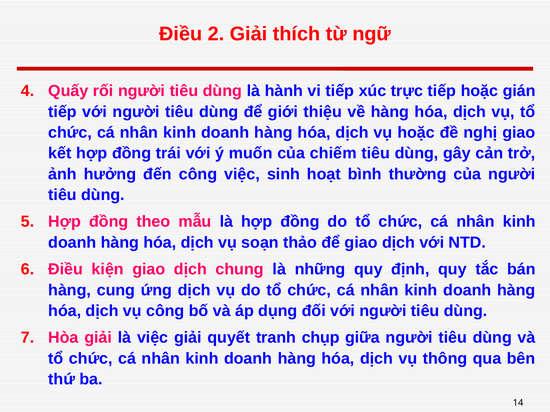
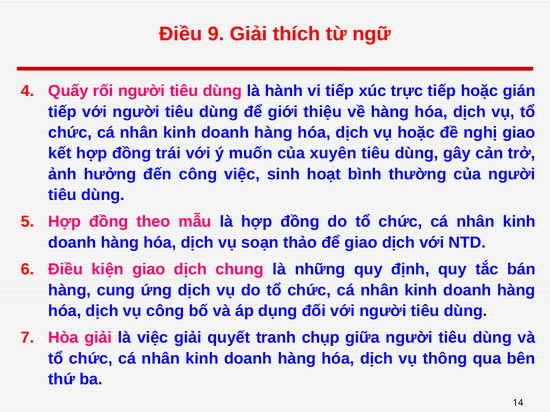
2: 2 -> 9
chiếm: chiếm -> xuyên
